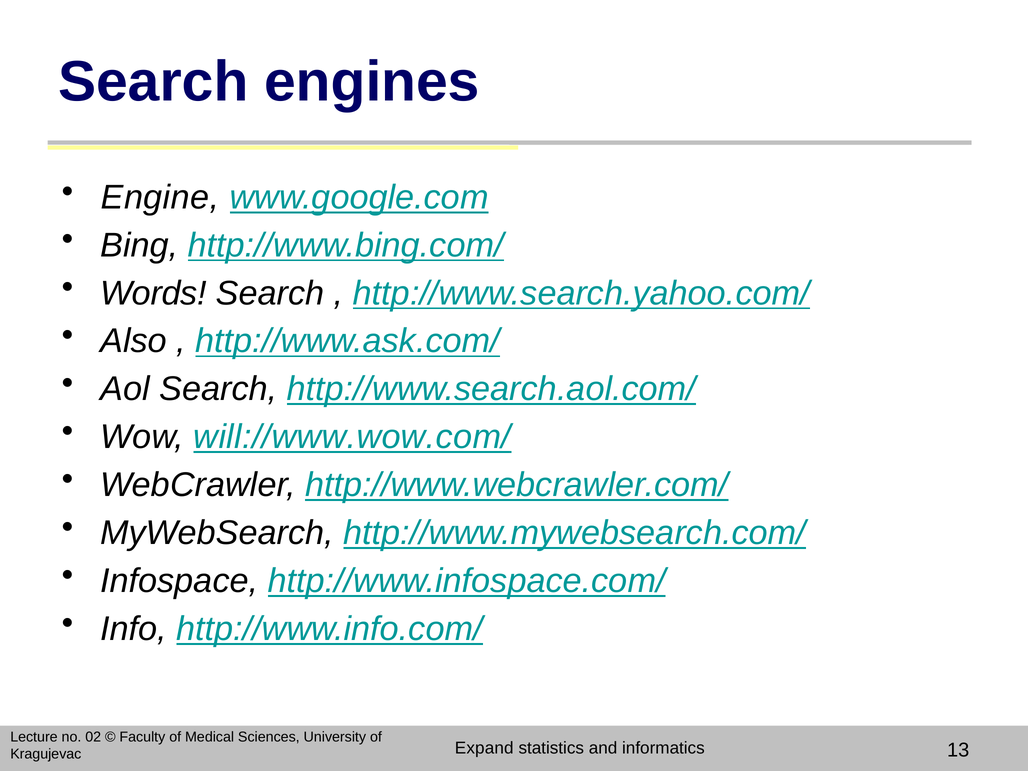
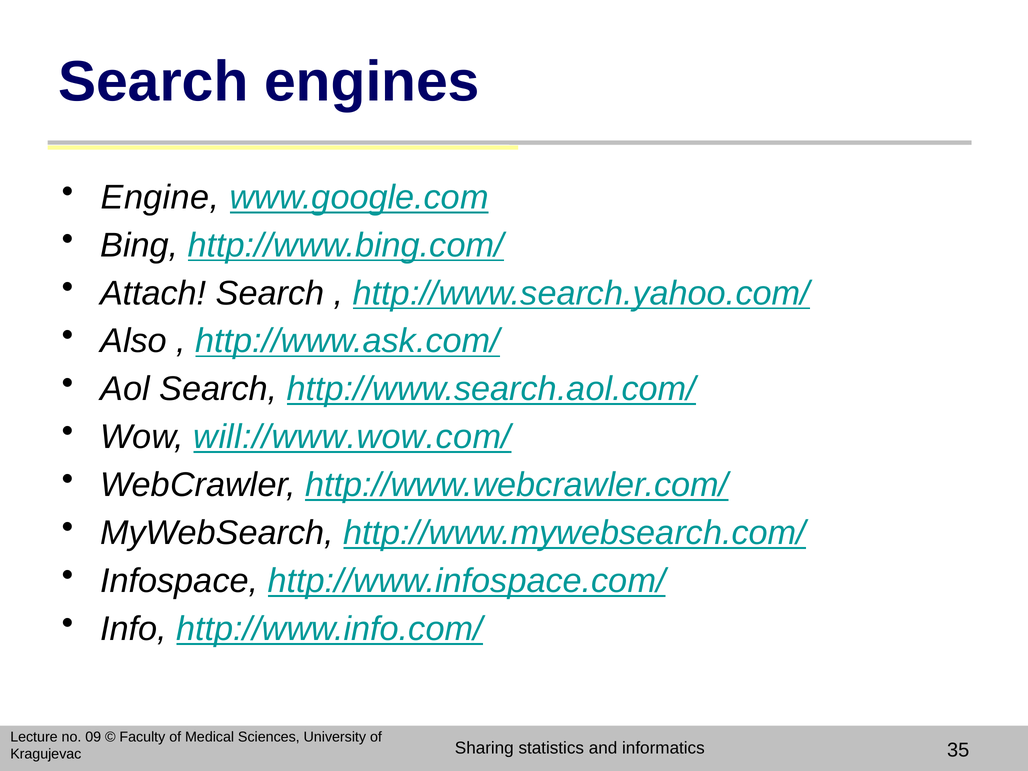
Words: Words -> Attach
02: 02 -> 09
Expand: Expand -> Sharing
13: 13 -> 35
